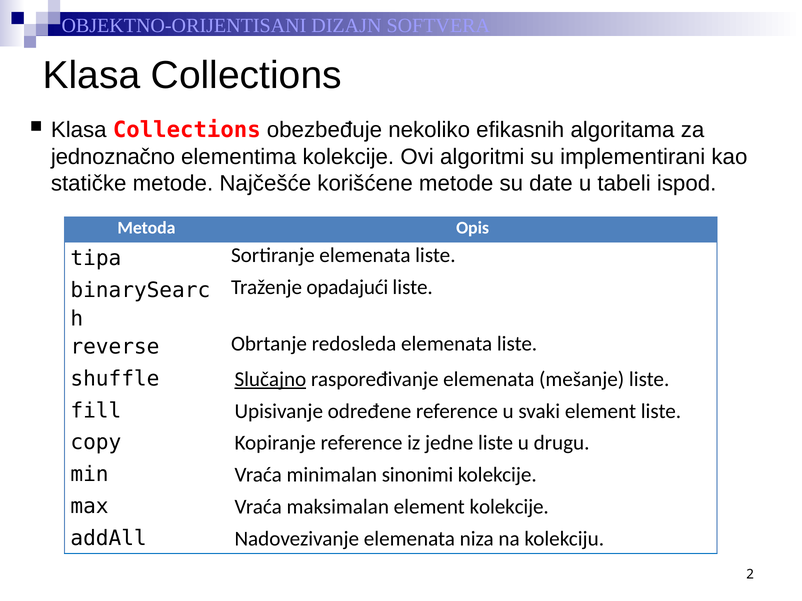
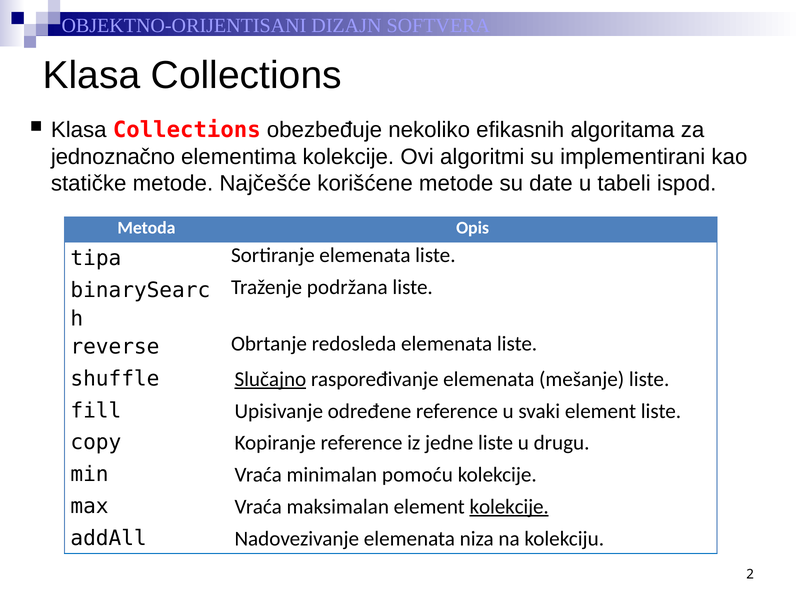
opadajući: opadajući -> podržana
sinonimi: sinonimi -> pomoću
kolekcije at (509, 507) underline: none -> present
